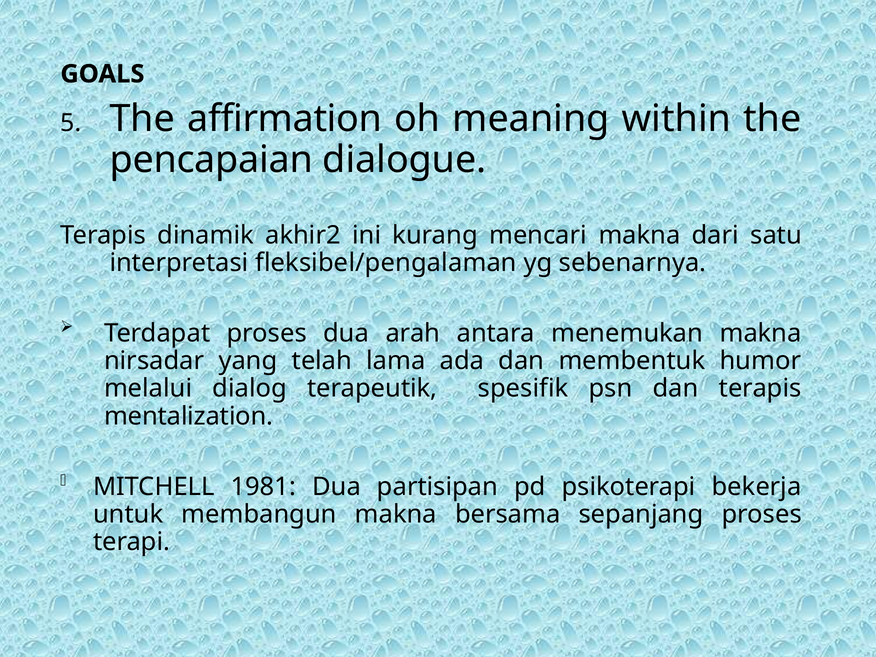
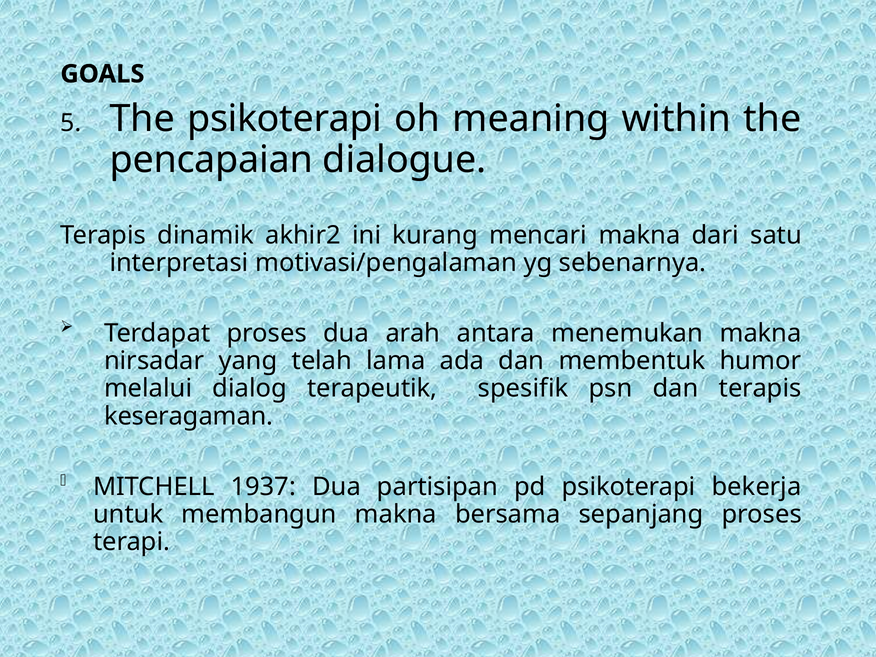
The affirmation: affirmation -> psikoterapi
fleksibel/pengalaman: fleksibel/pengalaman -> motivasi/pengalaman
mentalization: mentalization -> keseragaman
1981: 1981 -> 1937
